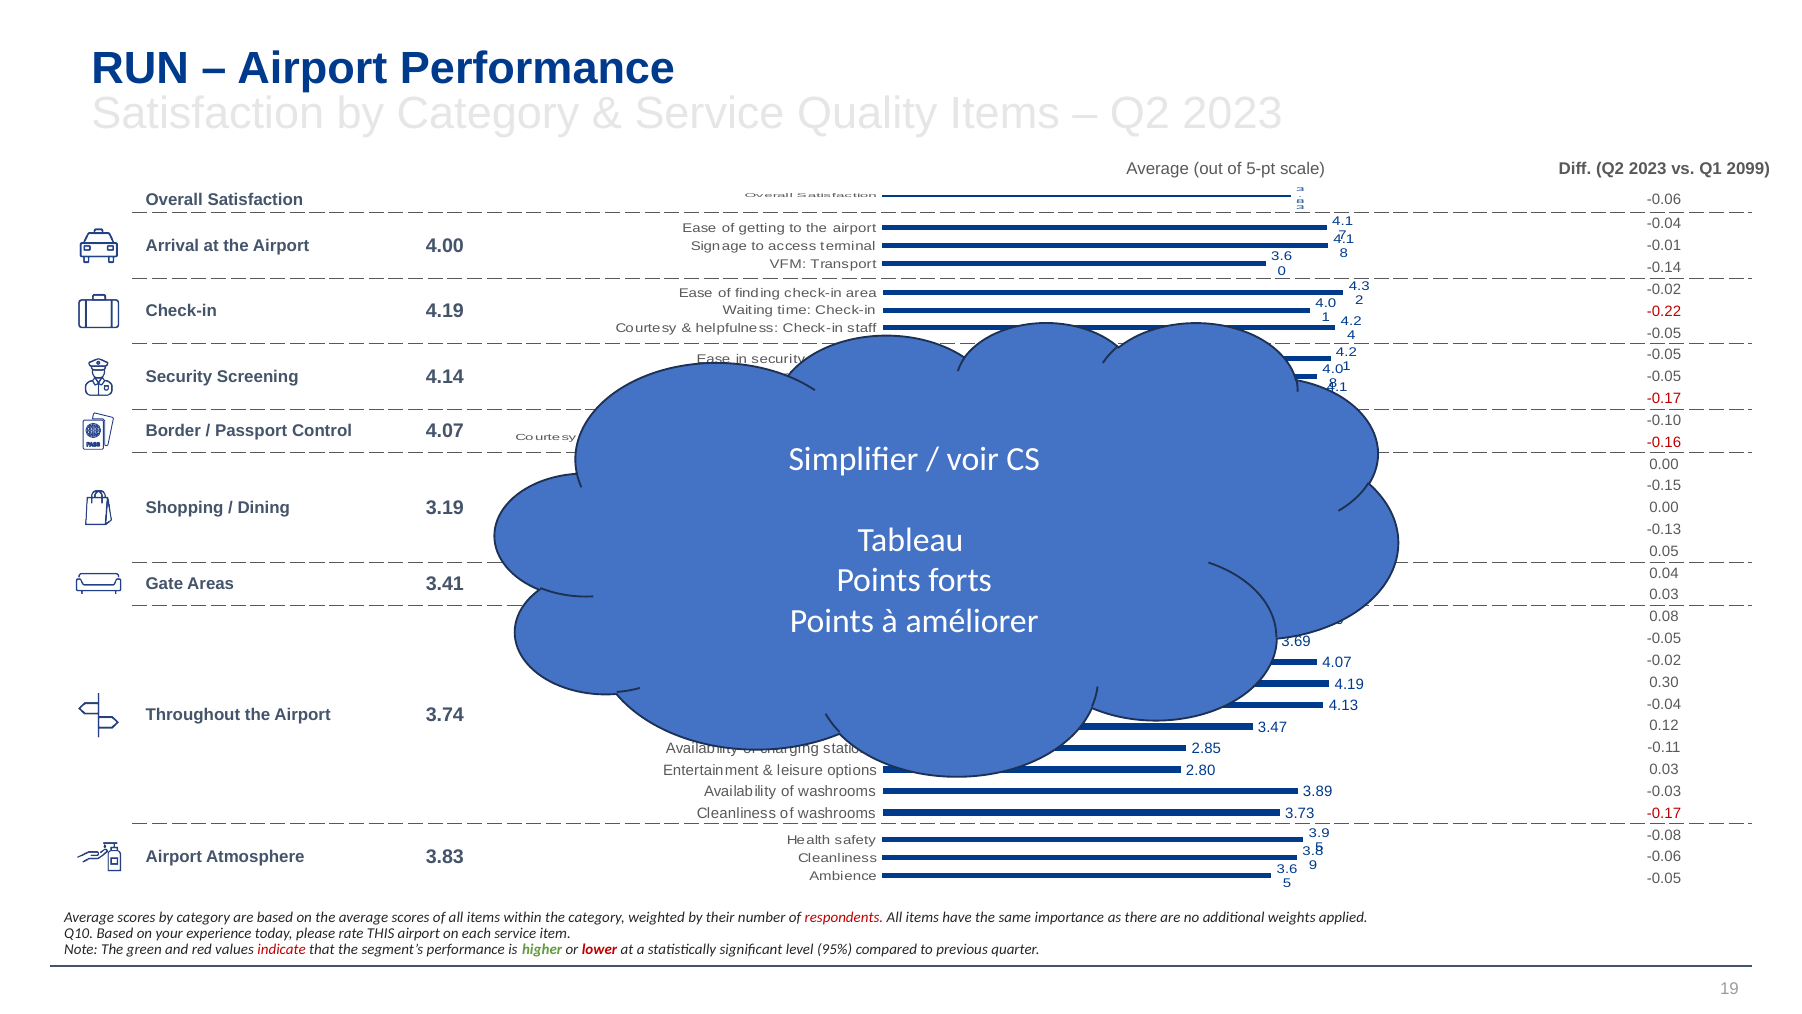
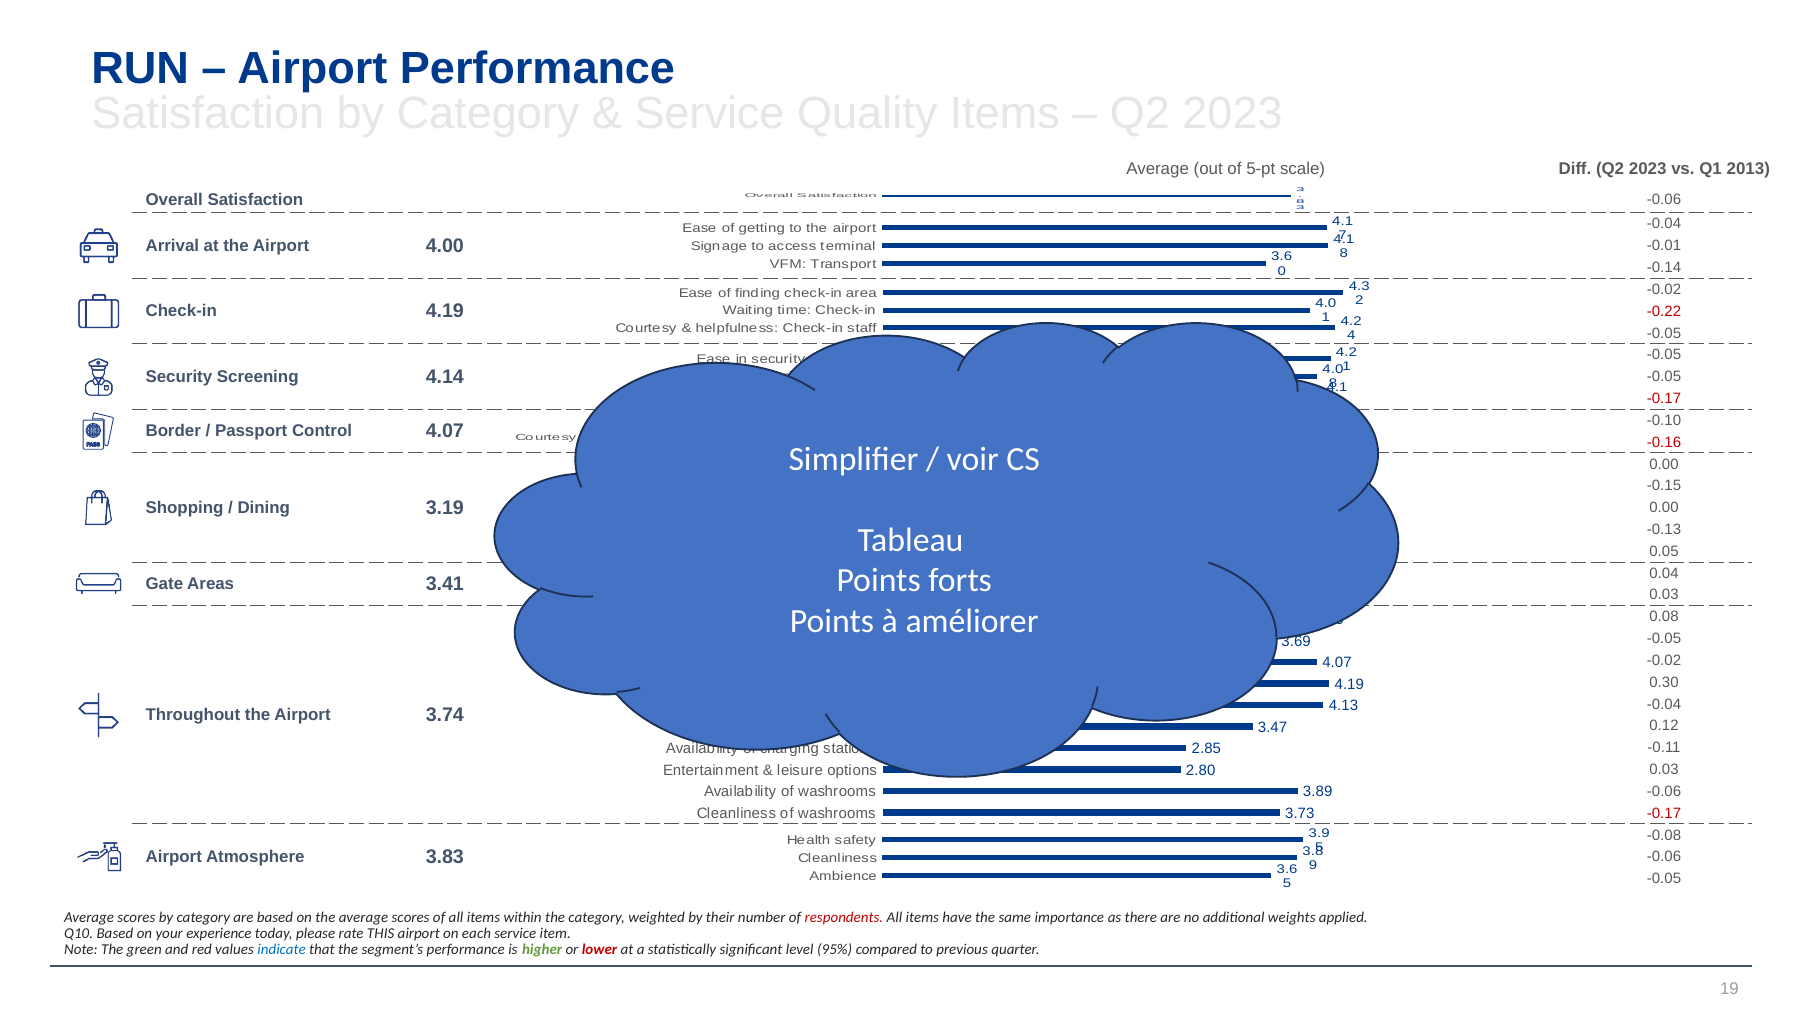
2099: 2099 -> 2013
-0.03 at (1664, 791): -0.03 -> -0.06
indicate colour: red -> blue
